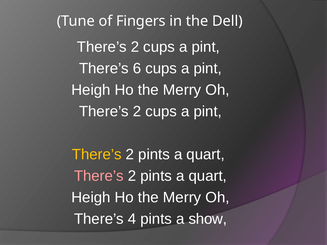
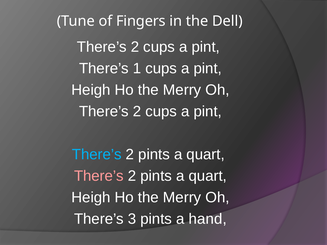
6: 6 -> 1
There’s at (97, 155) colour: yellow -> light blue
4: 4 -> 3
show: show -> hand
